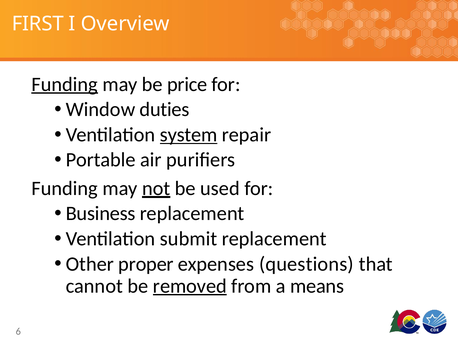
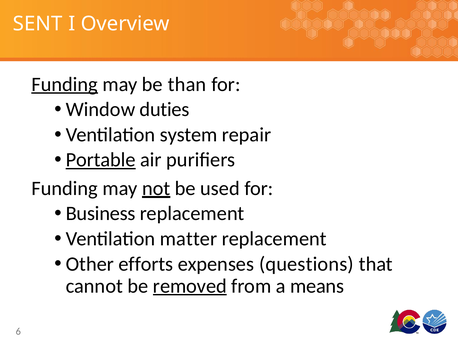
FIRST: FIRST -> SENT
price: price -> than
system underline: present -> none
Portable underline: none -> present
submit: submit -> matter
proper: proper -> efforts
